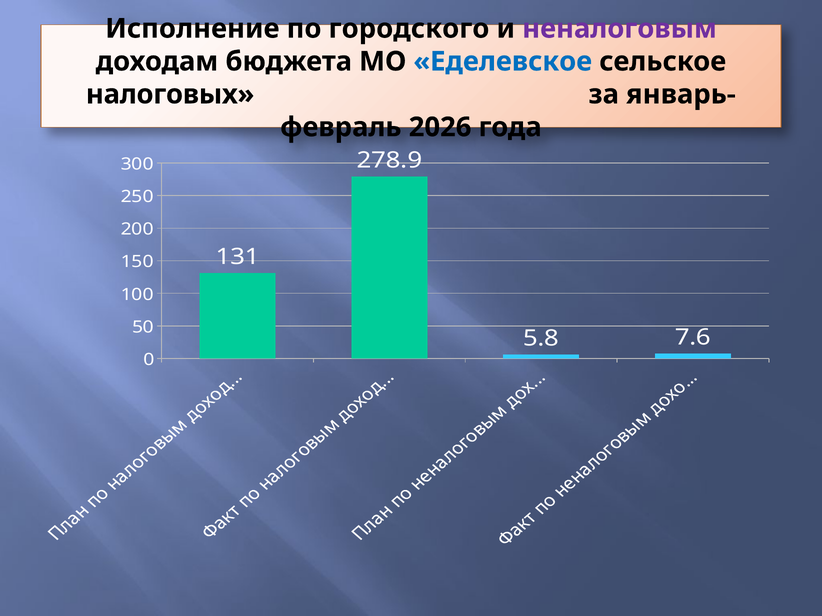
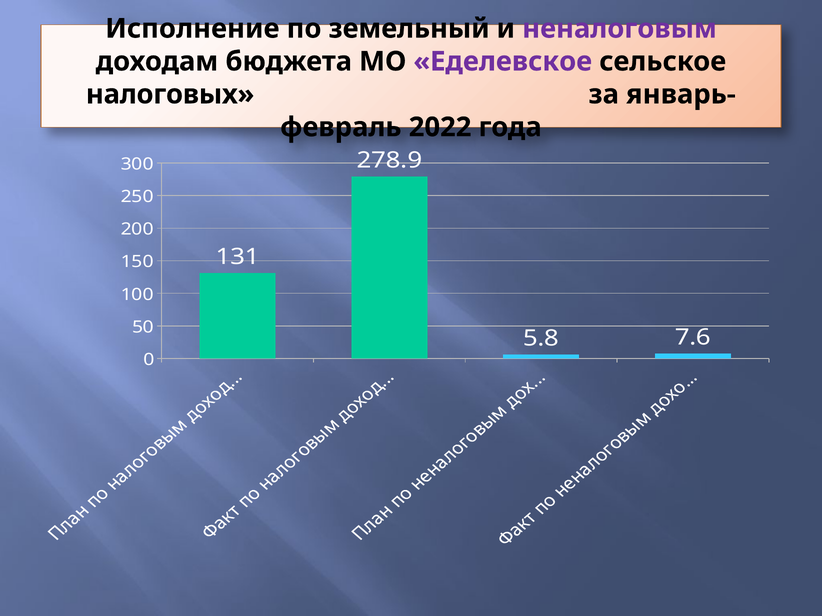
городского: городского -> земельный
Еделевское colour: blue -> purple
2026: 2026 -> 2022
